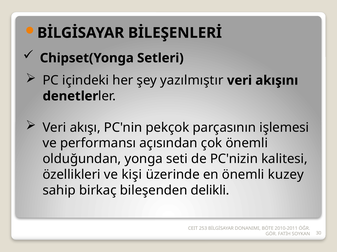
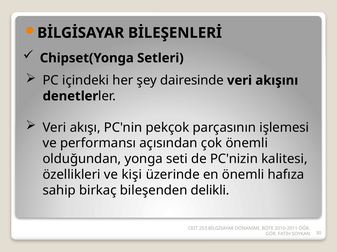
yazılmıştır: yazılmıştır -> dairesinde
kuzey: kuzey -> hafıza
